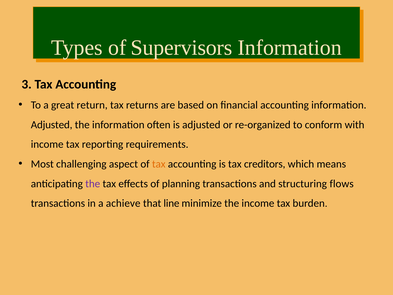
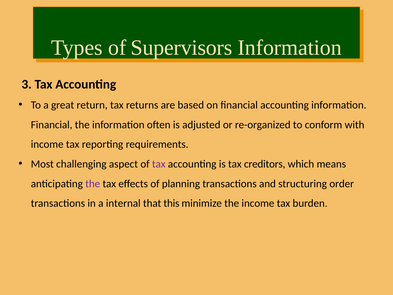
Adjusted at (52, 125): Adjusted -> Financial
tax at (159, 164) colour: orange -> purple
flows: flows -> order
achieve: achieve -> internal
line: line -> this
